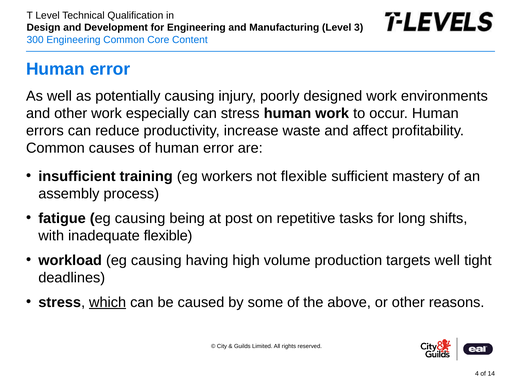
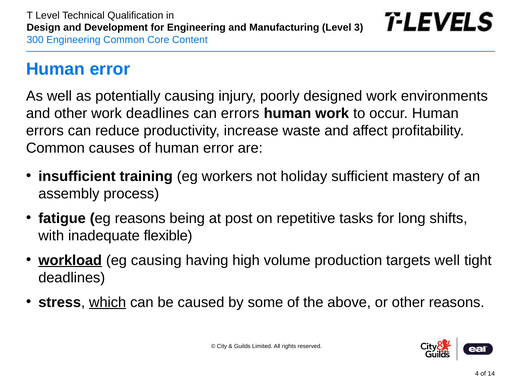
work especially: especially -> deadlines
can stress: stress -> errors
not flexible: flexible -> holiday
fatigue eg causing: causing -> reasons
workload underline: none -> present
